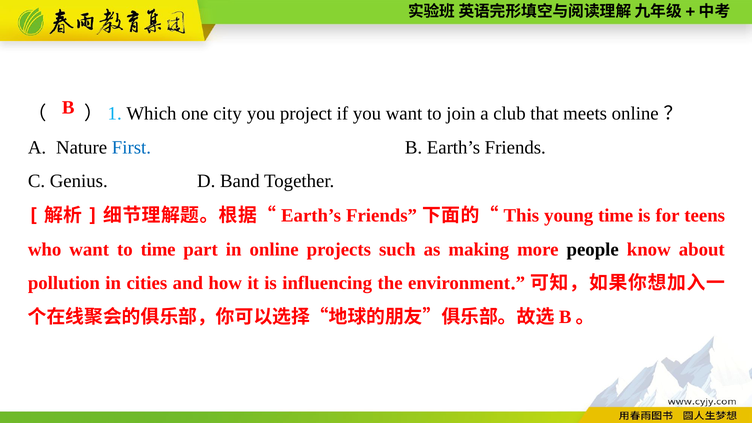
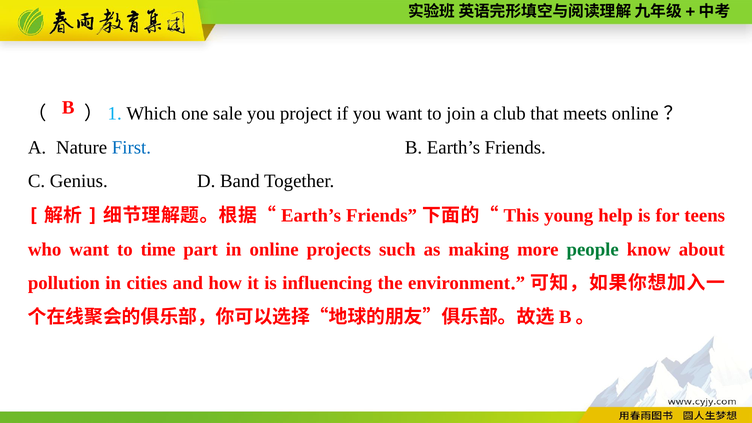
city: city -> sale
young time: time -> help
people colour: black -> green
